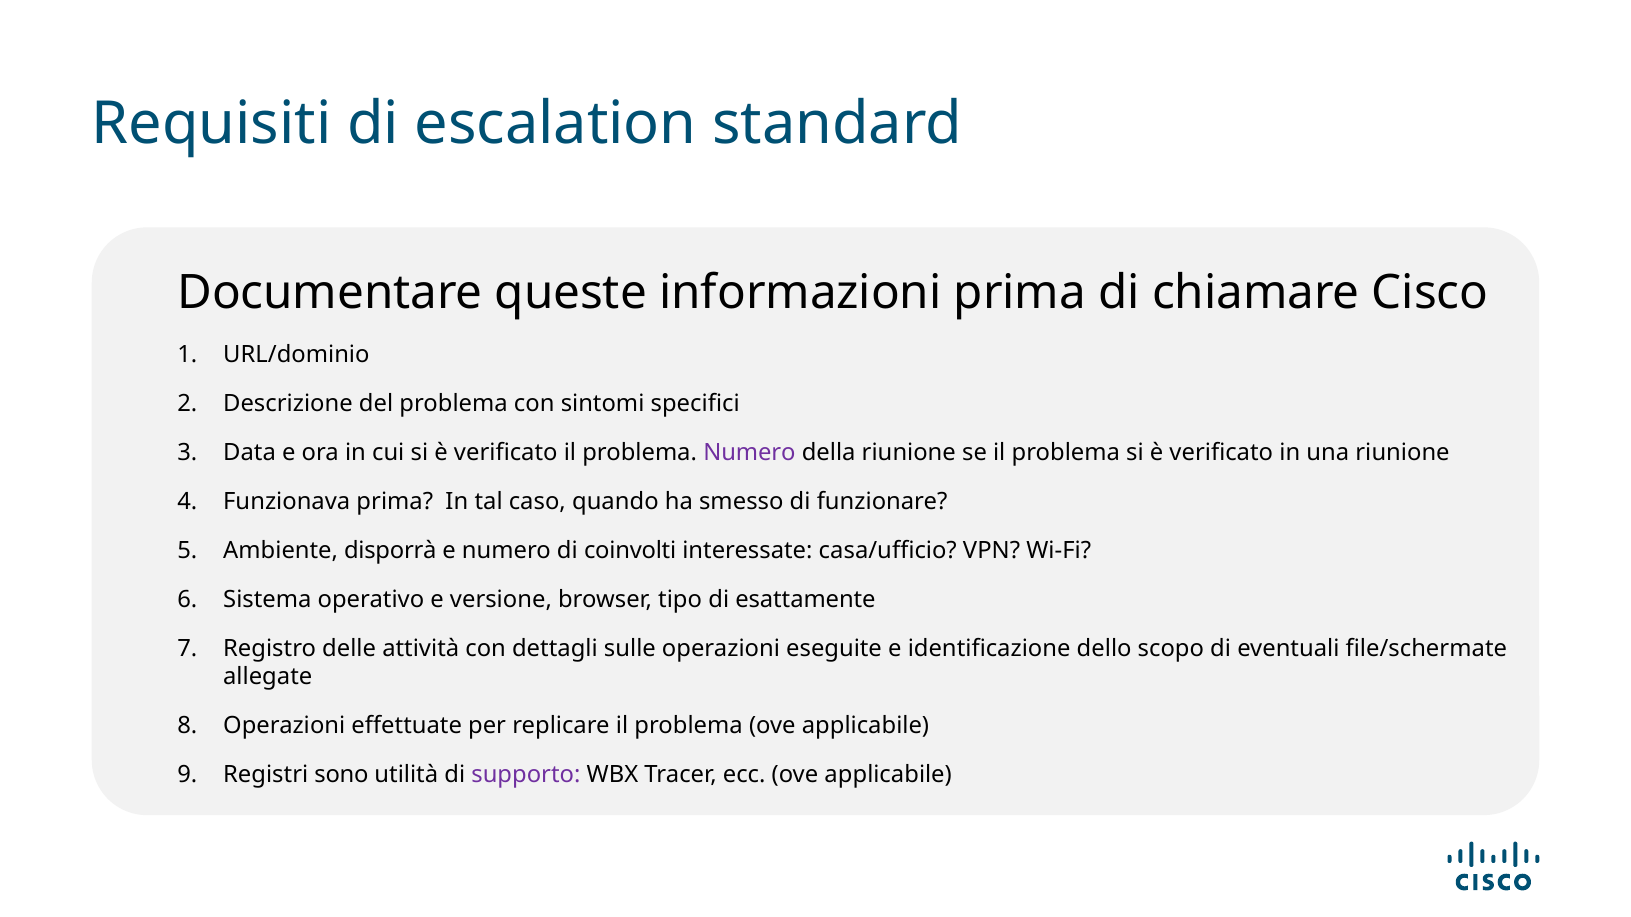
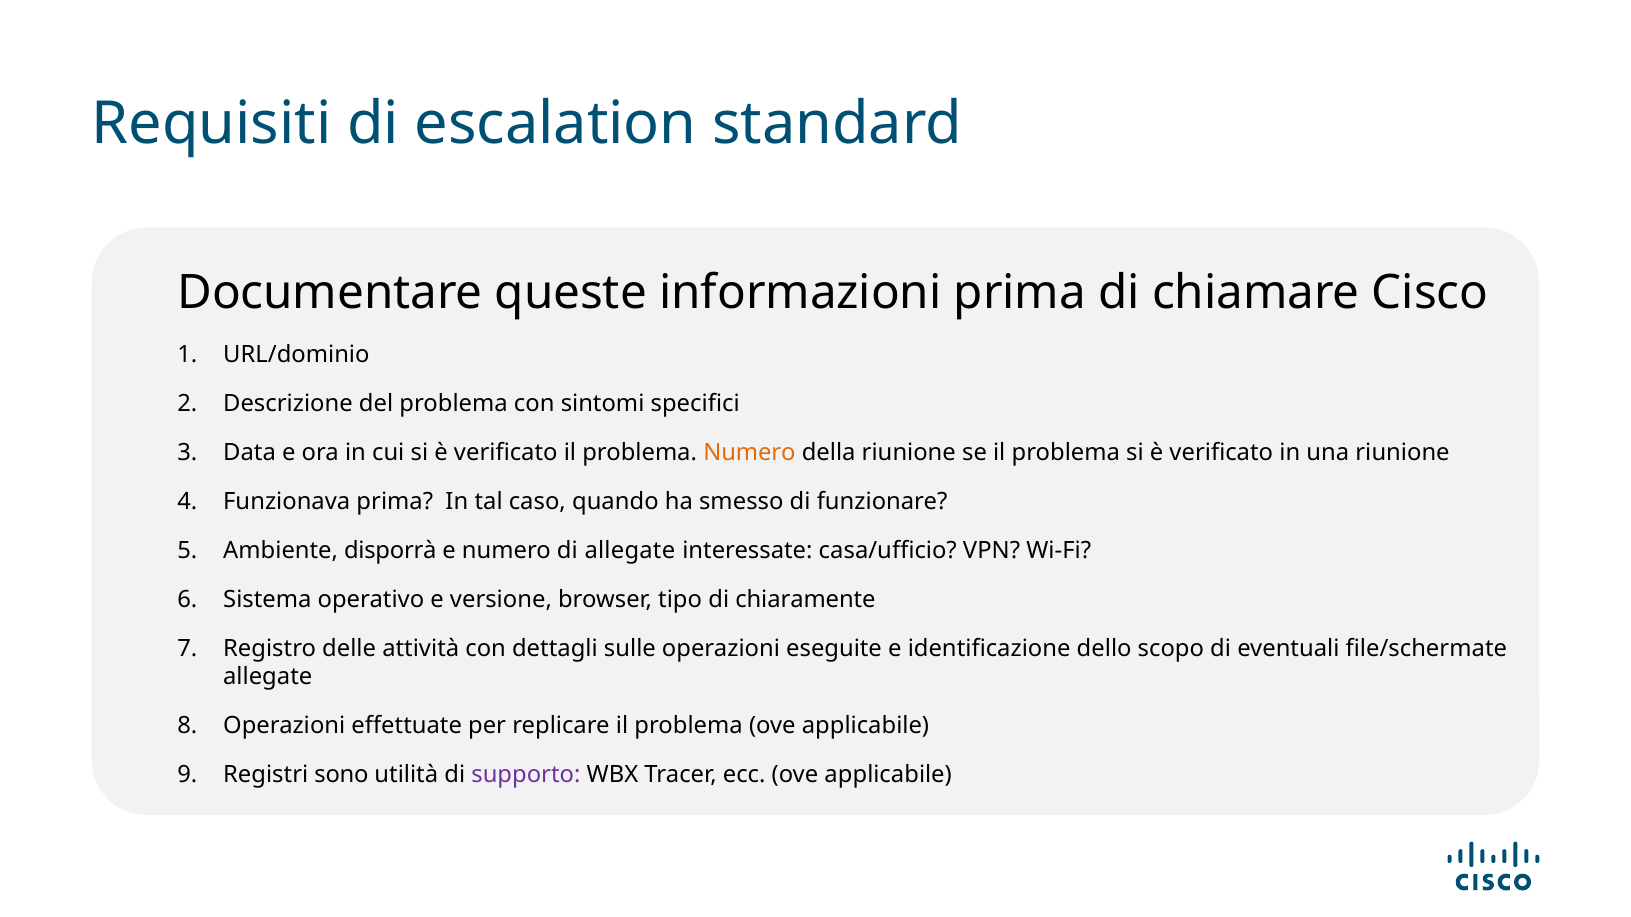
Numero at (749, 453) colour: purple -> orange
di coinvolti: coinvolti -> allegate
esattamente: esattamente -> chiaramente
